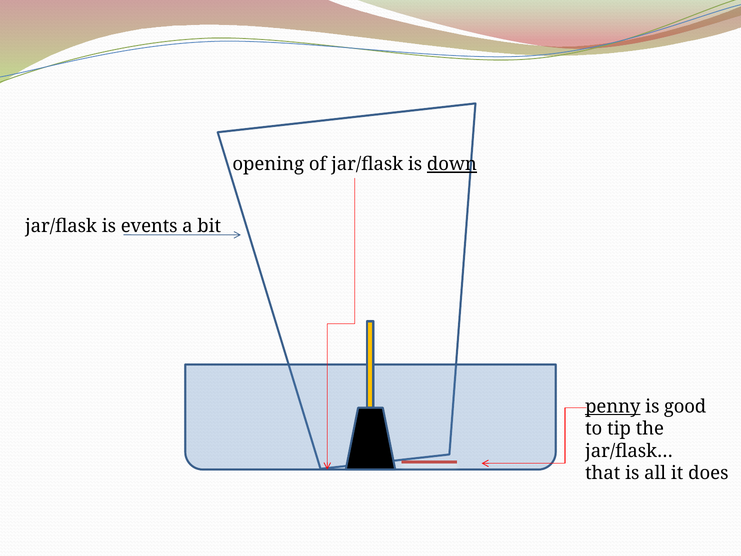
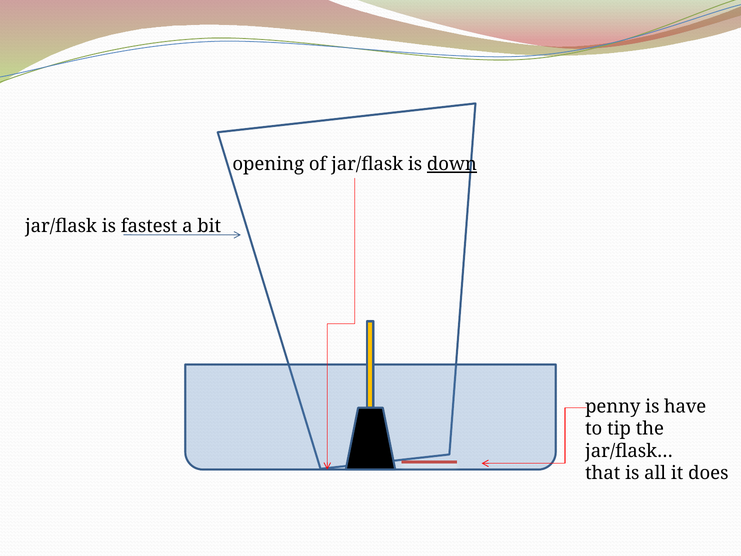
events: events -> fastest
penny underline: present -> none
good: good -> have
